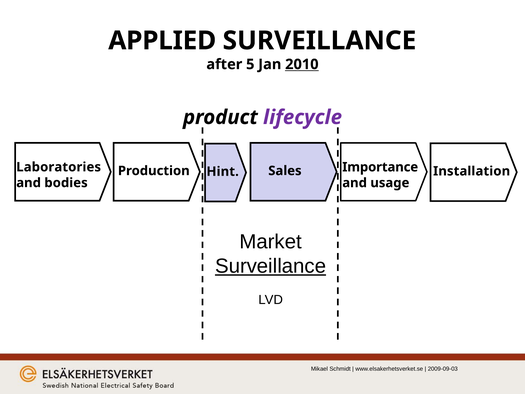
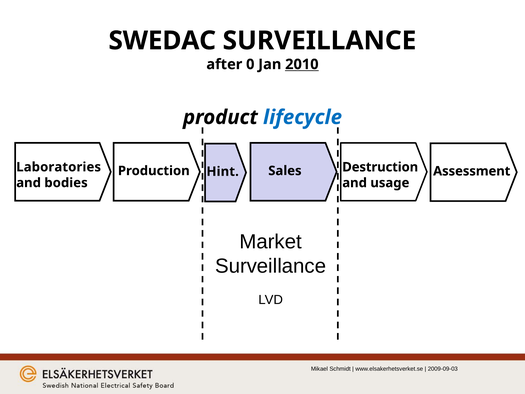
APPLIED: APPLIED -> SWEDAC
5: 5 -> 0
lifecycle colour: purple -> blue
Importance: Importance -> Destruction
Installation: Installation -> Assessment
Surveillance at (271, 266) underline: present -> none
